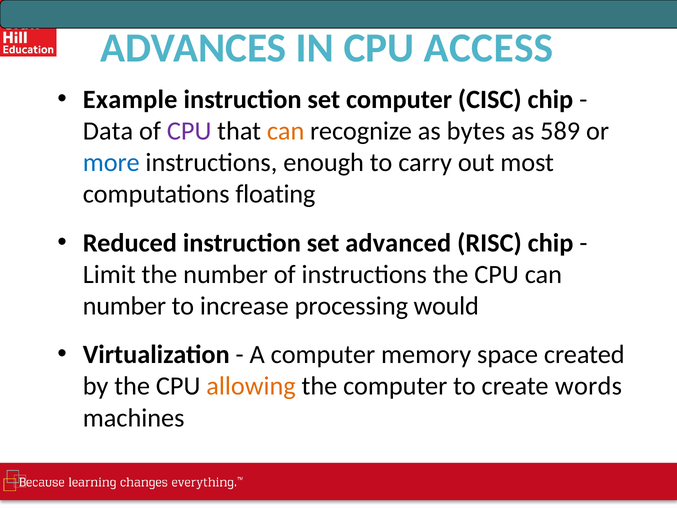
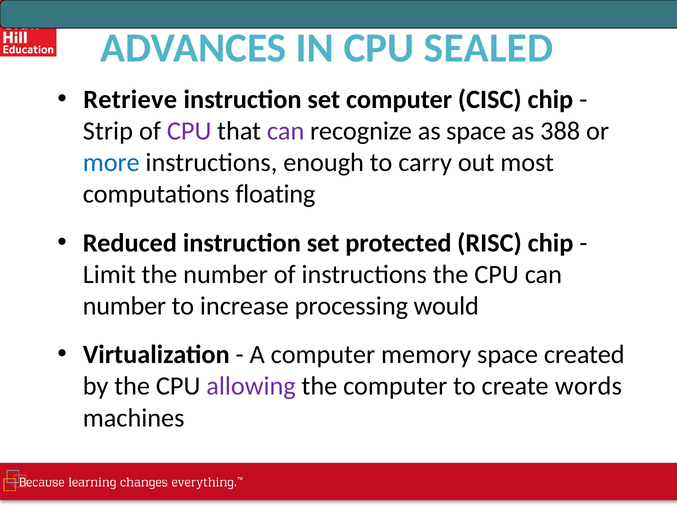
ACCESS: ACCESS -> SEALED
Example: Example -> Retrieve
Data: Data -> Strip
can at (286, 131) colour: orange -> purple
as bytes: bytes -> space
589: 589 -> 388
advanced: advanced -> protected
allowing colour: orange -> purple
